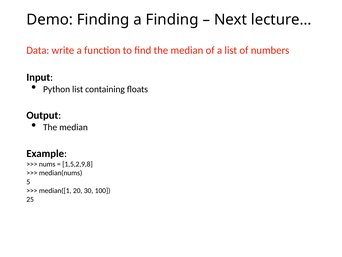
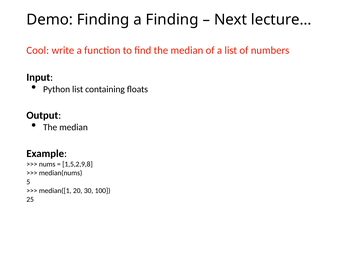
Data: Data -> Cool
